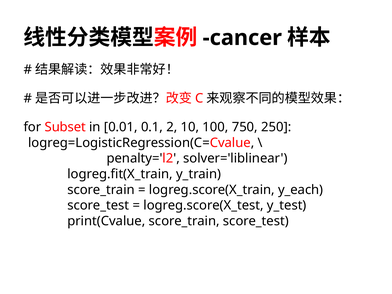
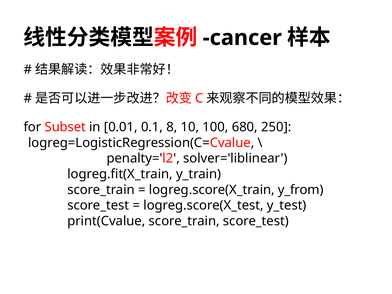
2: 2 -> 8
750: 750 -> 680
y_each: y_each -> y_from
